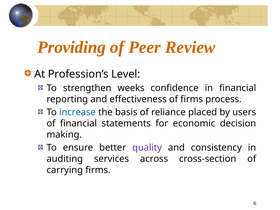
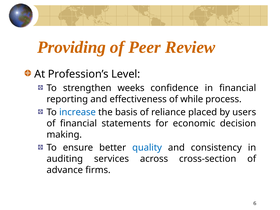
of firms: firms -> while
quality colour: purple -> blue
carrying: carrying -> advance
